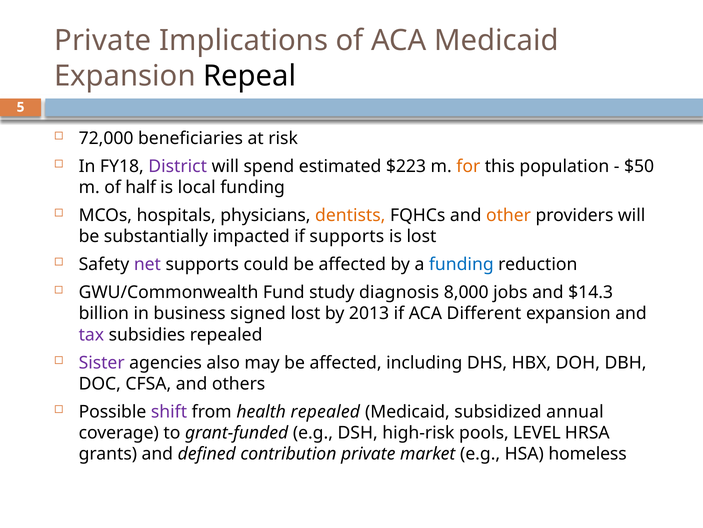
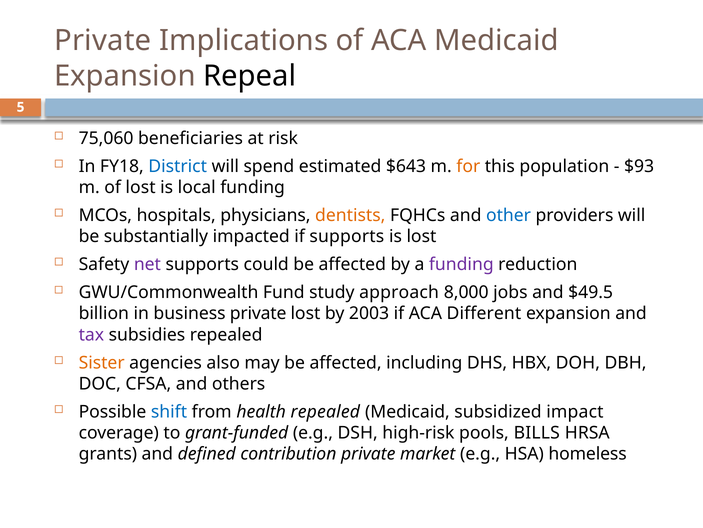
72,000: 72,000 -> 75,060
District colour: purple -> blue
$223: $223 -> $643
$50: $50 -> $93
of half: half -> lost
other colour: orange -> blue
funding at (461, 264) colour: blue -> purple
diagnosis: diagnosis -> approach
$14.3: $14.3 -> $49.5
business signed: signed -> private
2013: 2013 -> 2003
Sister colour: purple -> orange
shift colour: purple -> blue
annual: annual -> impact
LEVEL: LEVEL -> BILLS
